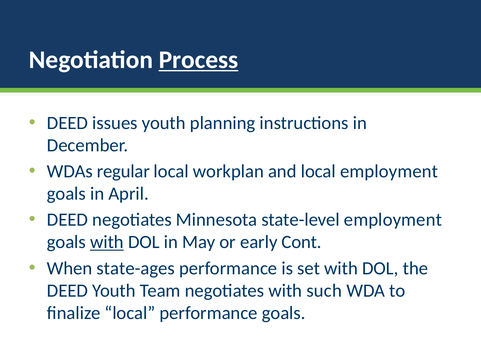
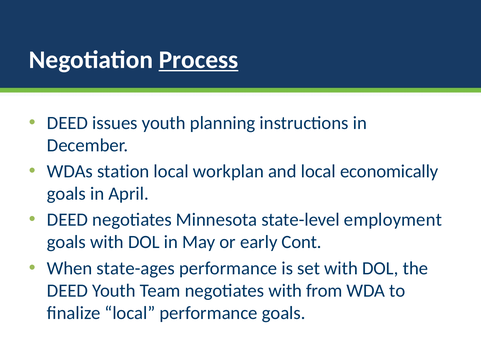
regular: regular -> station
local employment: employment -> economically
with at (107, 243) underline: present -> none
such: such -> from
